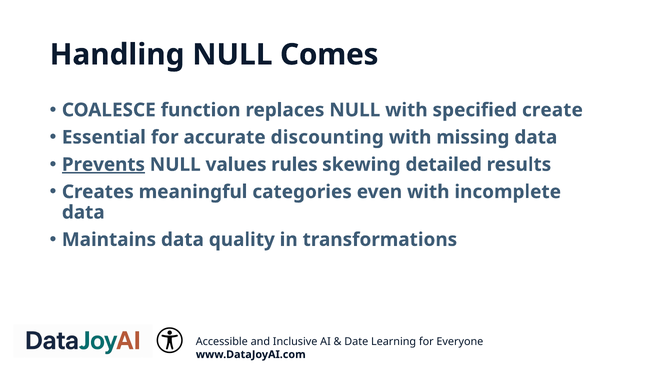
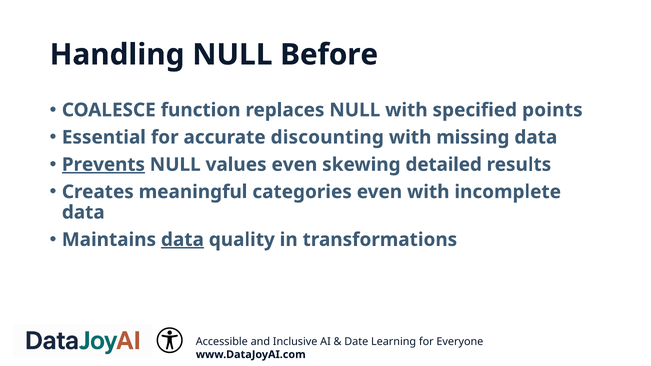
Comes: Comes -> Before
create: create -> points
values rules: rules -> even
data at (182, 240) underline: none -> present
